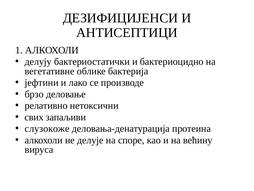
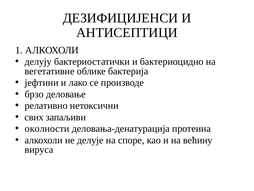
слузокоже: слузокоже -> околности
